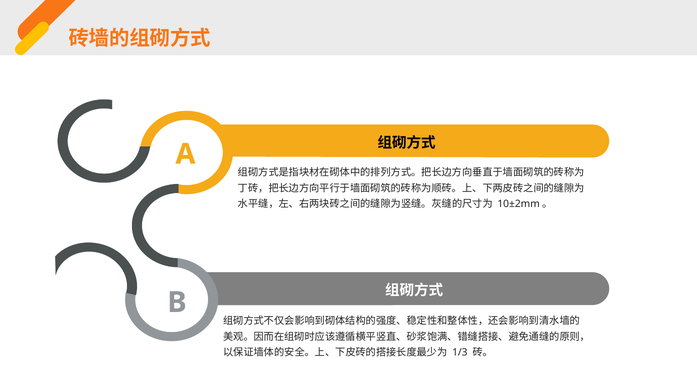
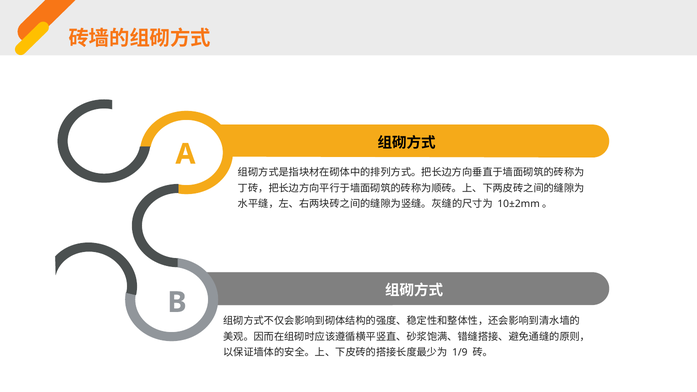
1/3: 1/3 -> 1/9
